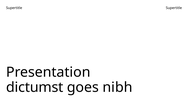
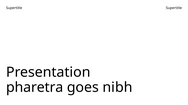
dictumst: dictumst -> pharetra
